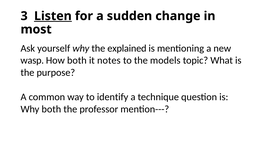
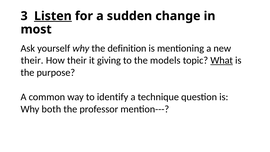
explained: explained -> definition
wasp at (32, 60): wasp -> their
How both: both -> their
notes: notes -> giving
What underline: none -> present
